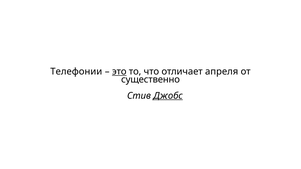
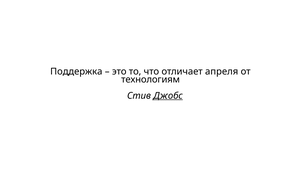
Телефонии: Телефонии -> Поддержка
это underline: present -> none
существенно: существенно -> технологиям
